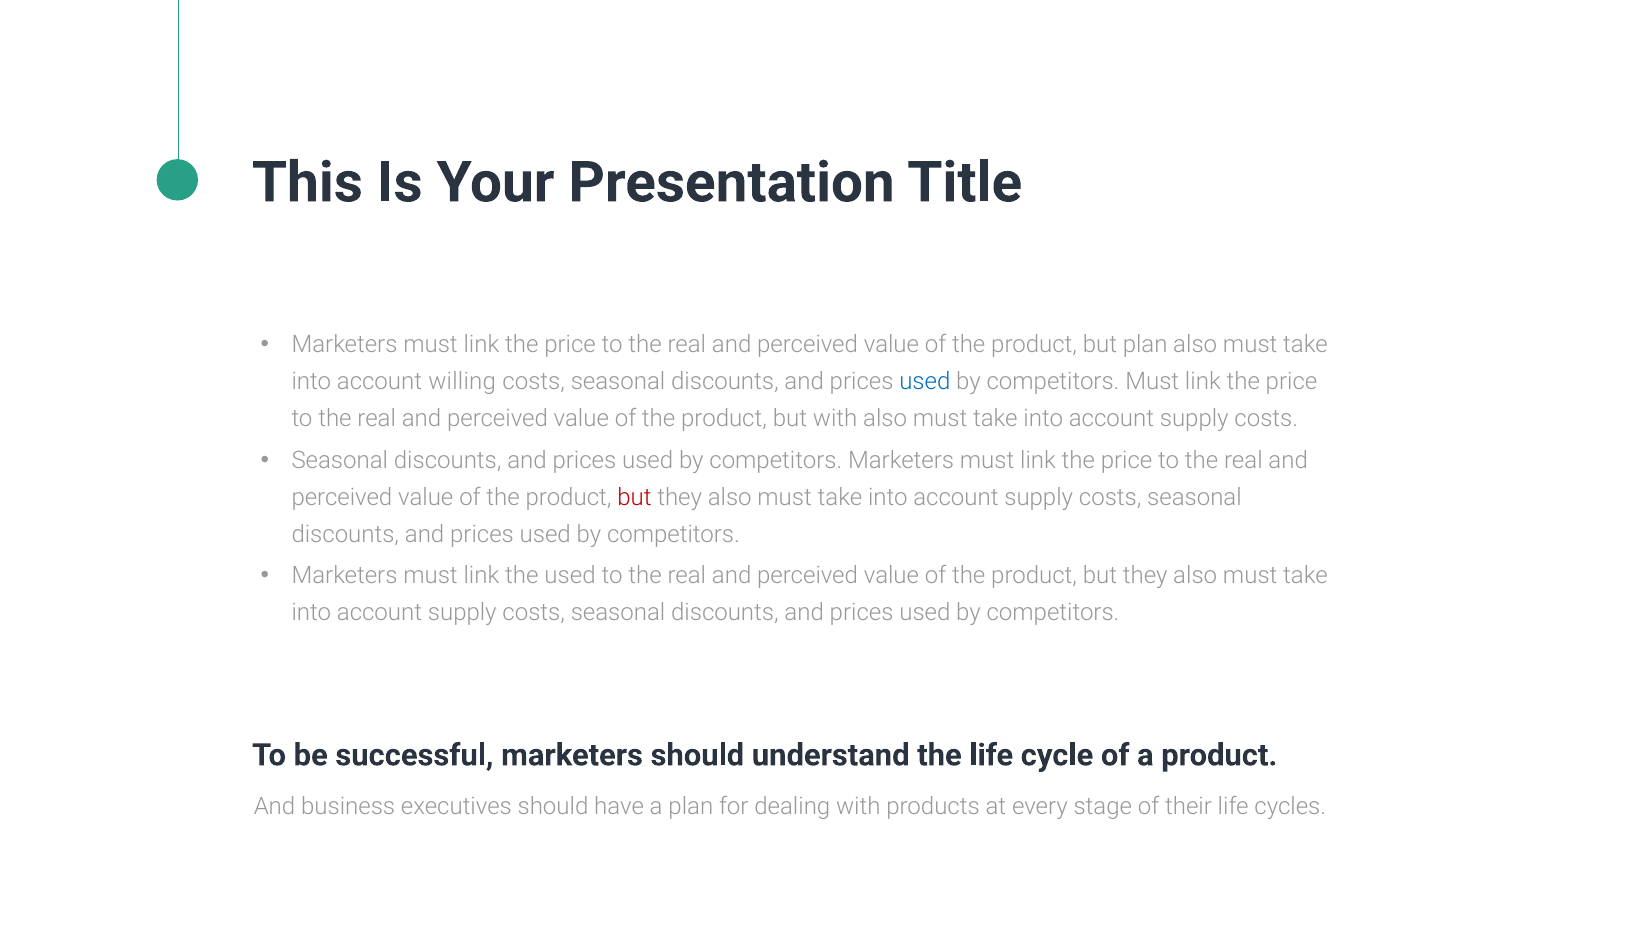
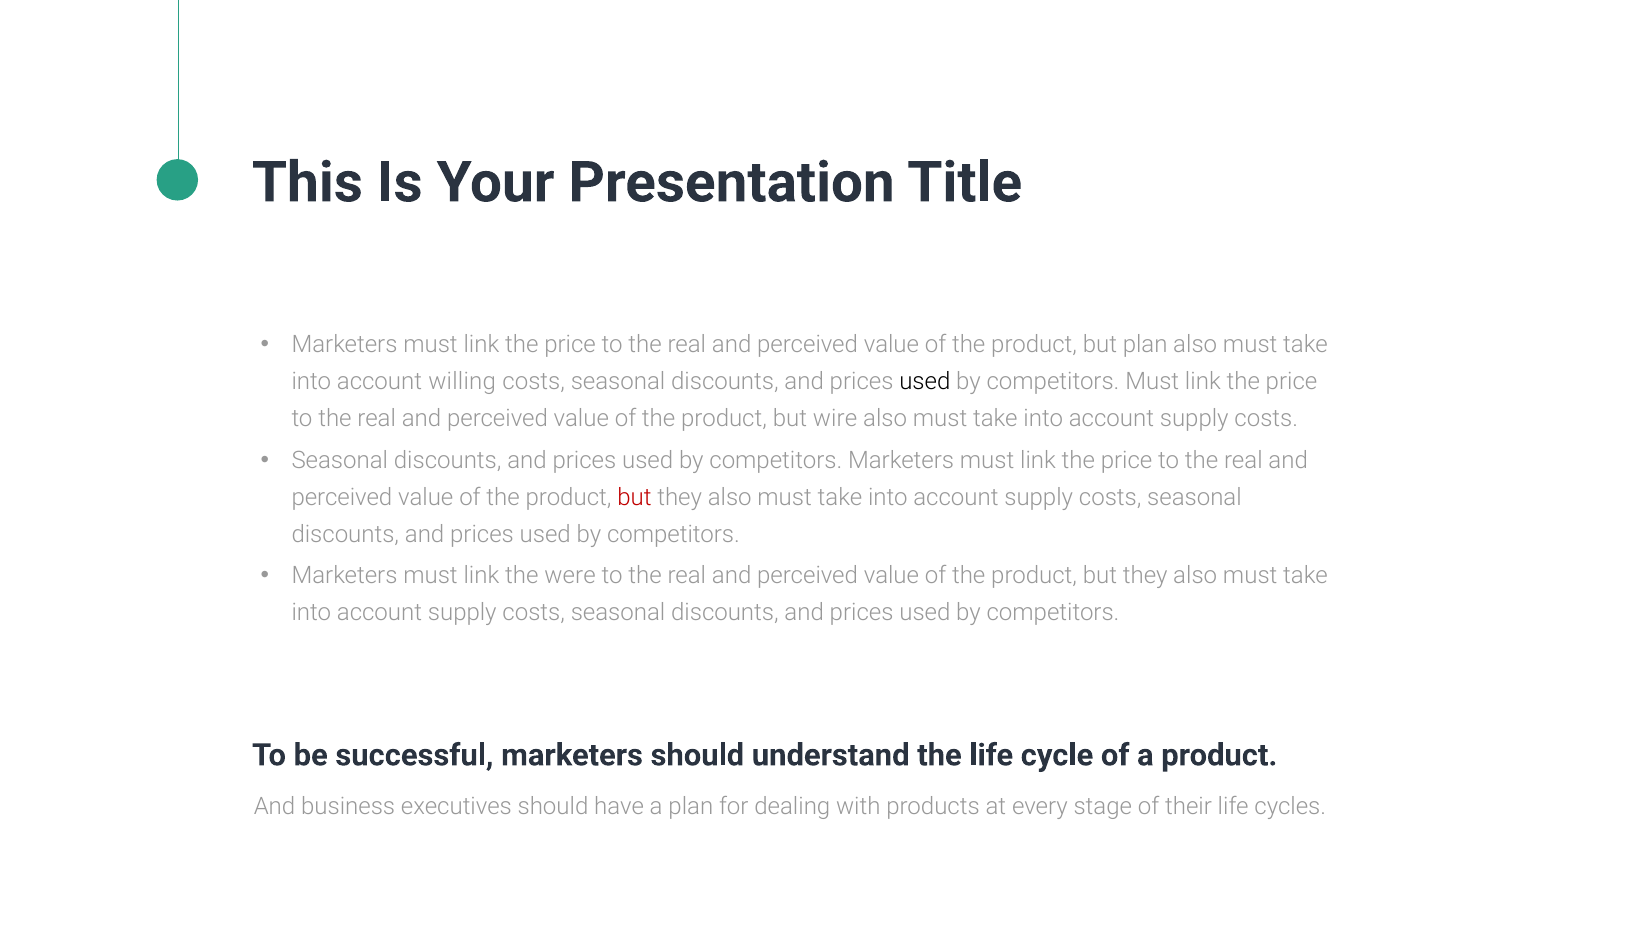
used at (925, 382) colour: blue -> black
but with: with -> wire
the used: used -> were
